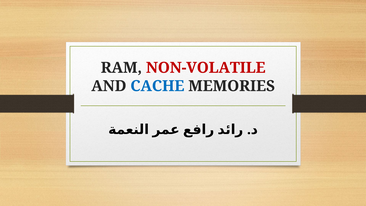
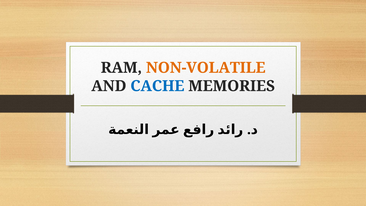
NON-VOLATILE colour: red -> orange
